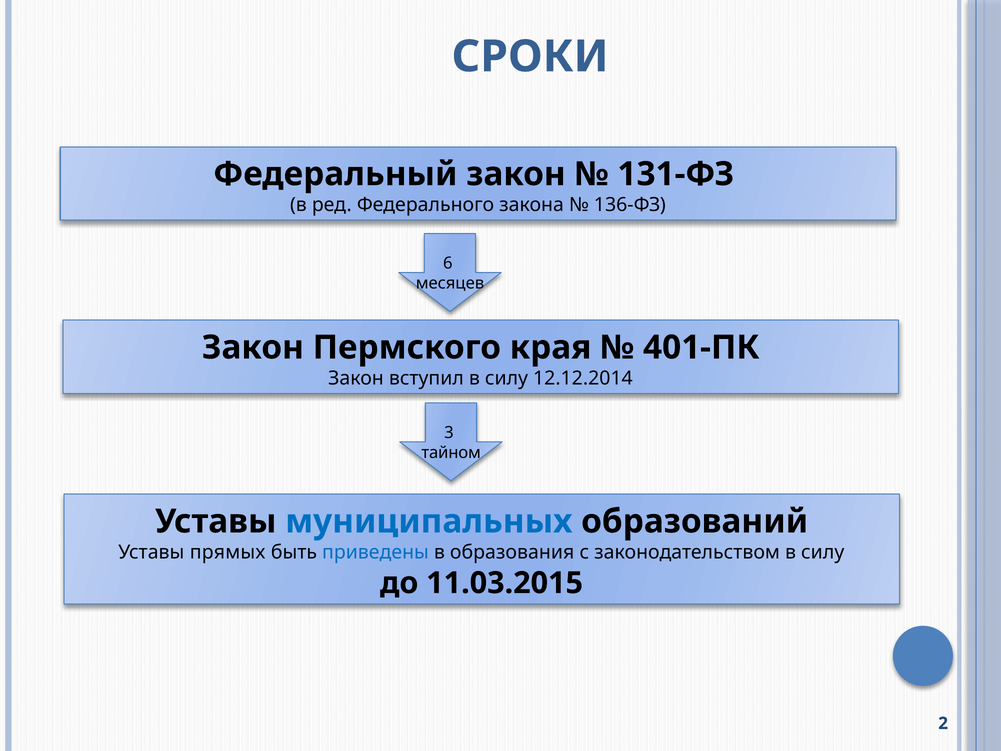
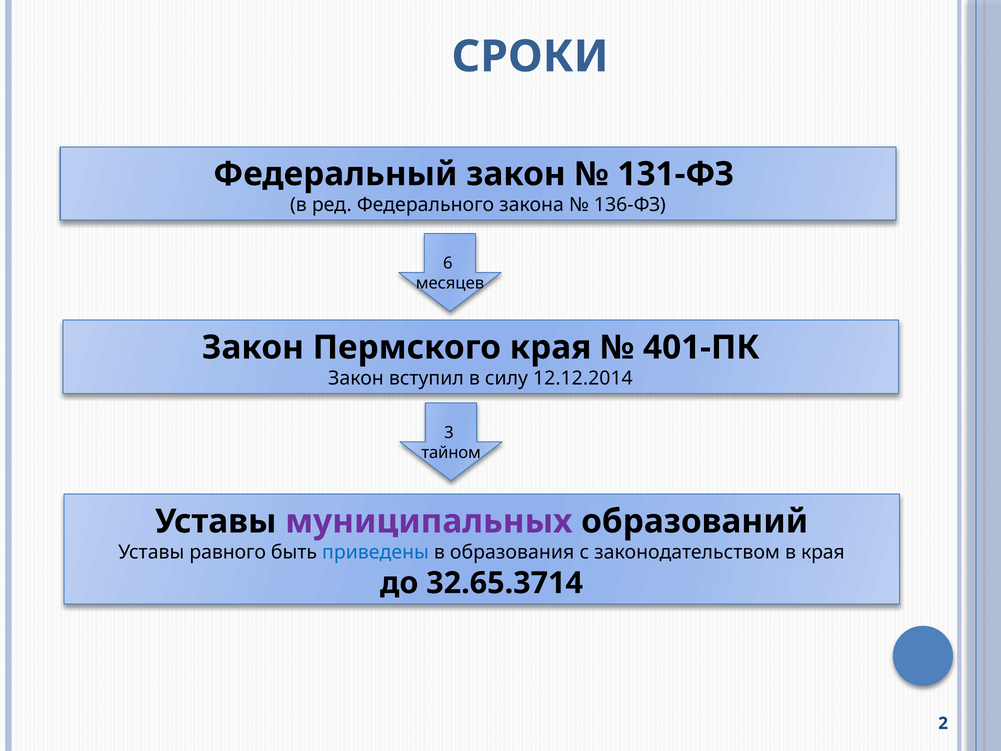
муниципальных colour: blue -> purple
прямых: прямых -> равного
законодательством в силу: силу -> края
11.03.2015: 11.03.2015 -> 32.65.3714
